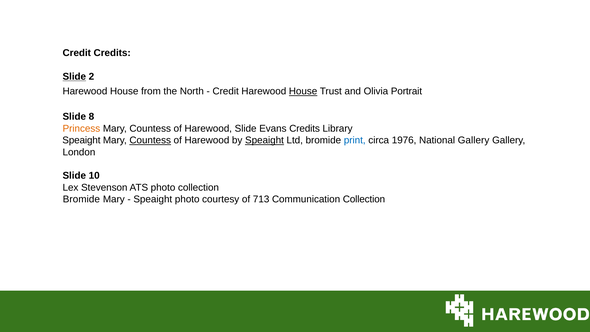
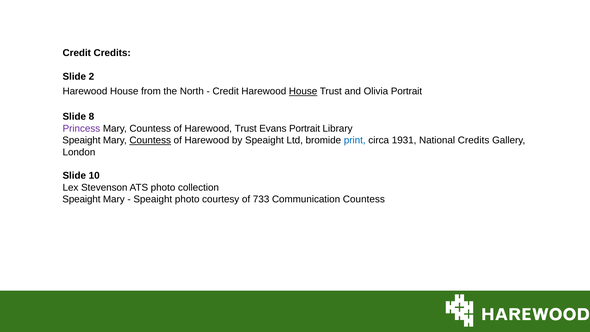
Slide at (74, 77) underline: present -> none
Princess colour: orange -> purple
Harewood Slide: Slide -> Trust
Evans Credits: Credits -> Portrait
Speaight at (265, 140) underline: present -> none
1976: 1976 -> 1931
National Gallery: Gallery -> Credits
Bromide at (81, 199): Bromide -> Speaight
713: 713 -> 733
Communication Collection: Collection -> Countess
